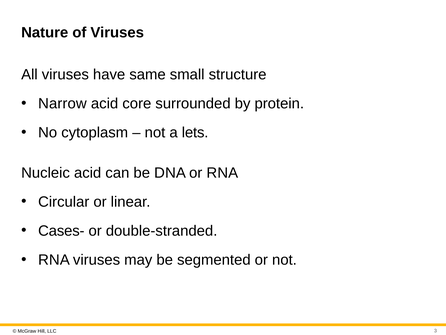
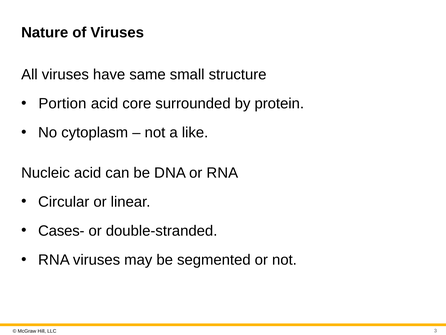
Narrow: Narrow -> Portion
lets: lets -> like
